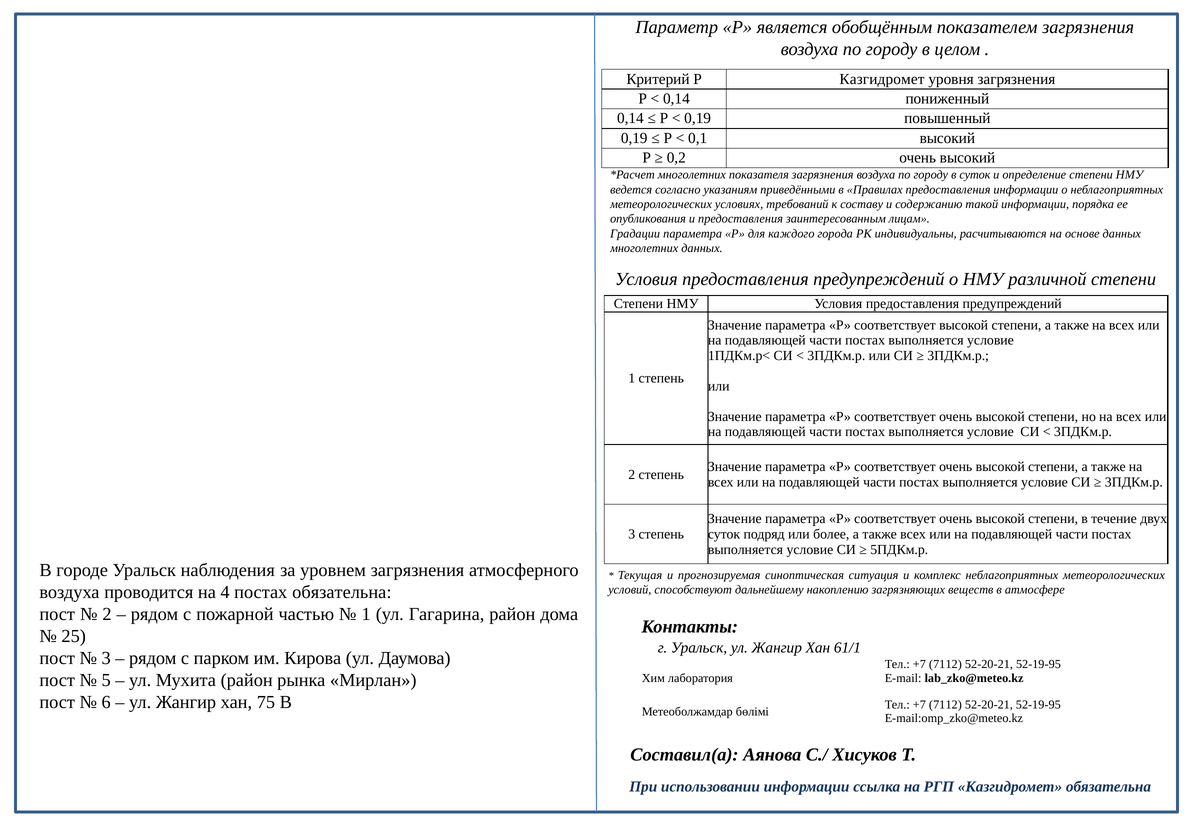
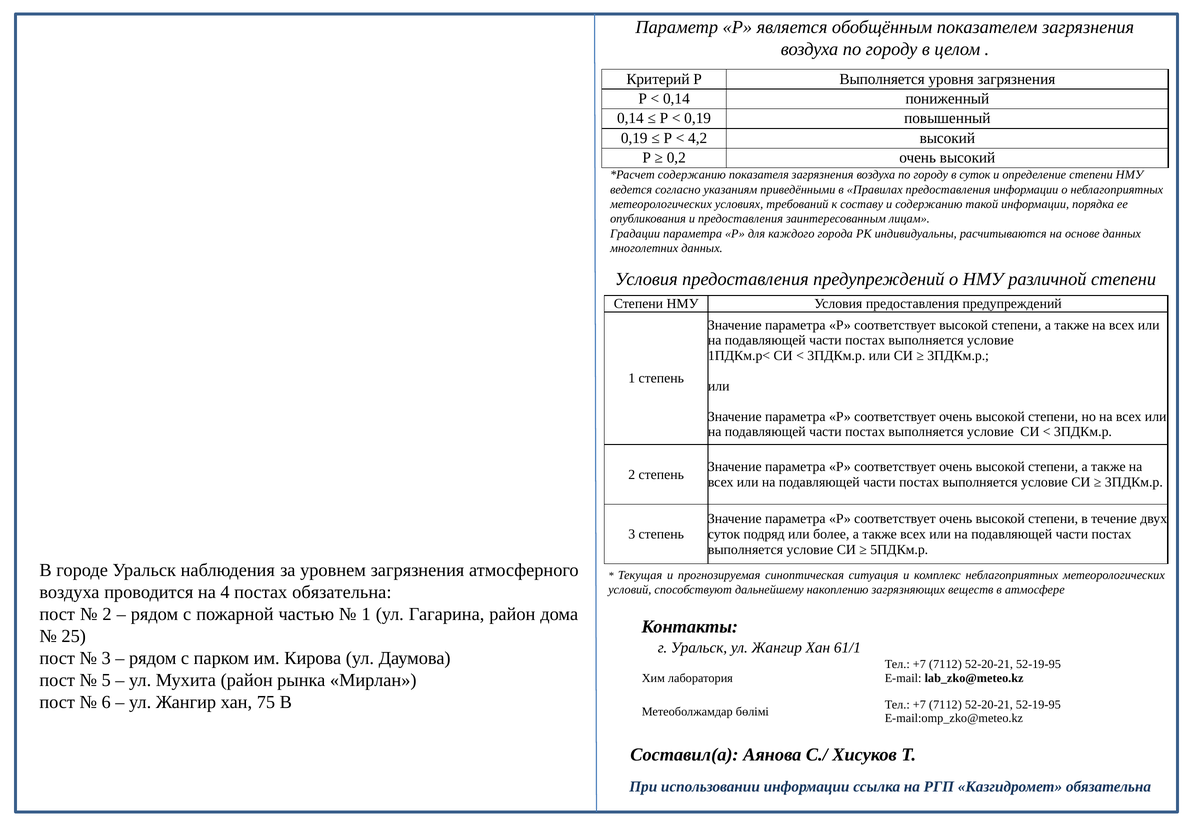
Р Казгидромет: Казгидромет -> Выполняется
0,1: 0,1 -> 4,2
многолетних at (692, 175): многолетних -> содержанию
